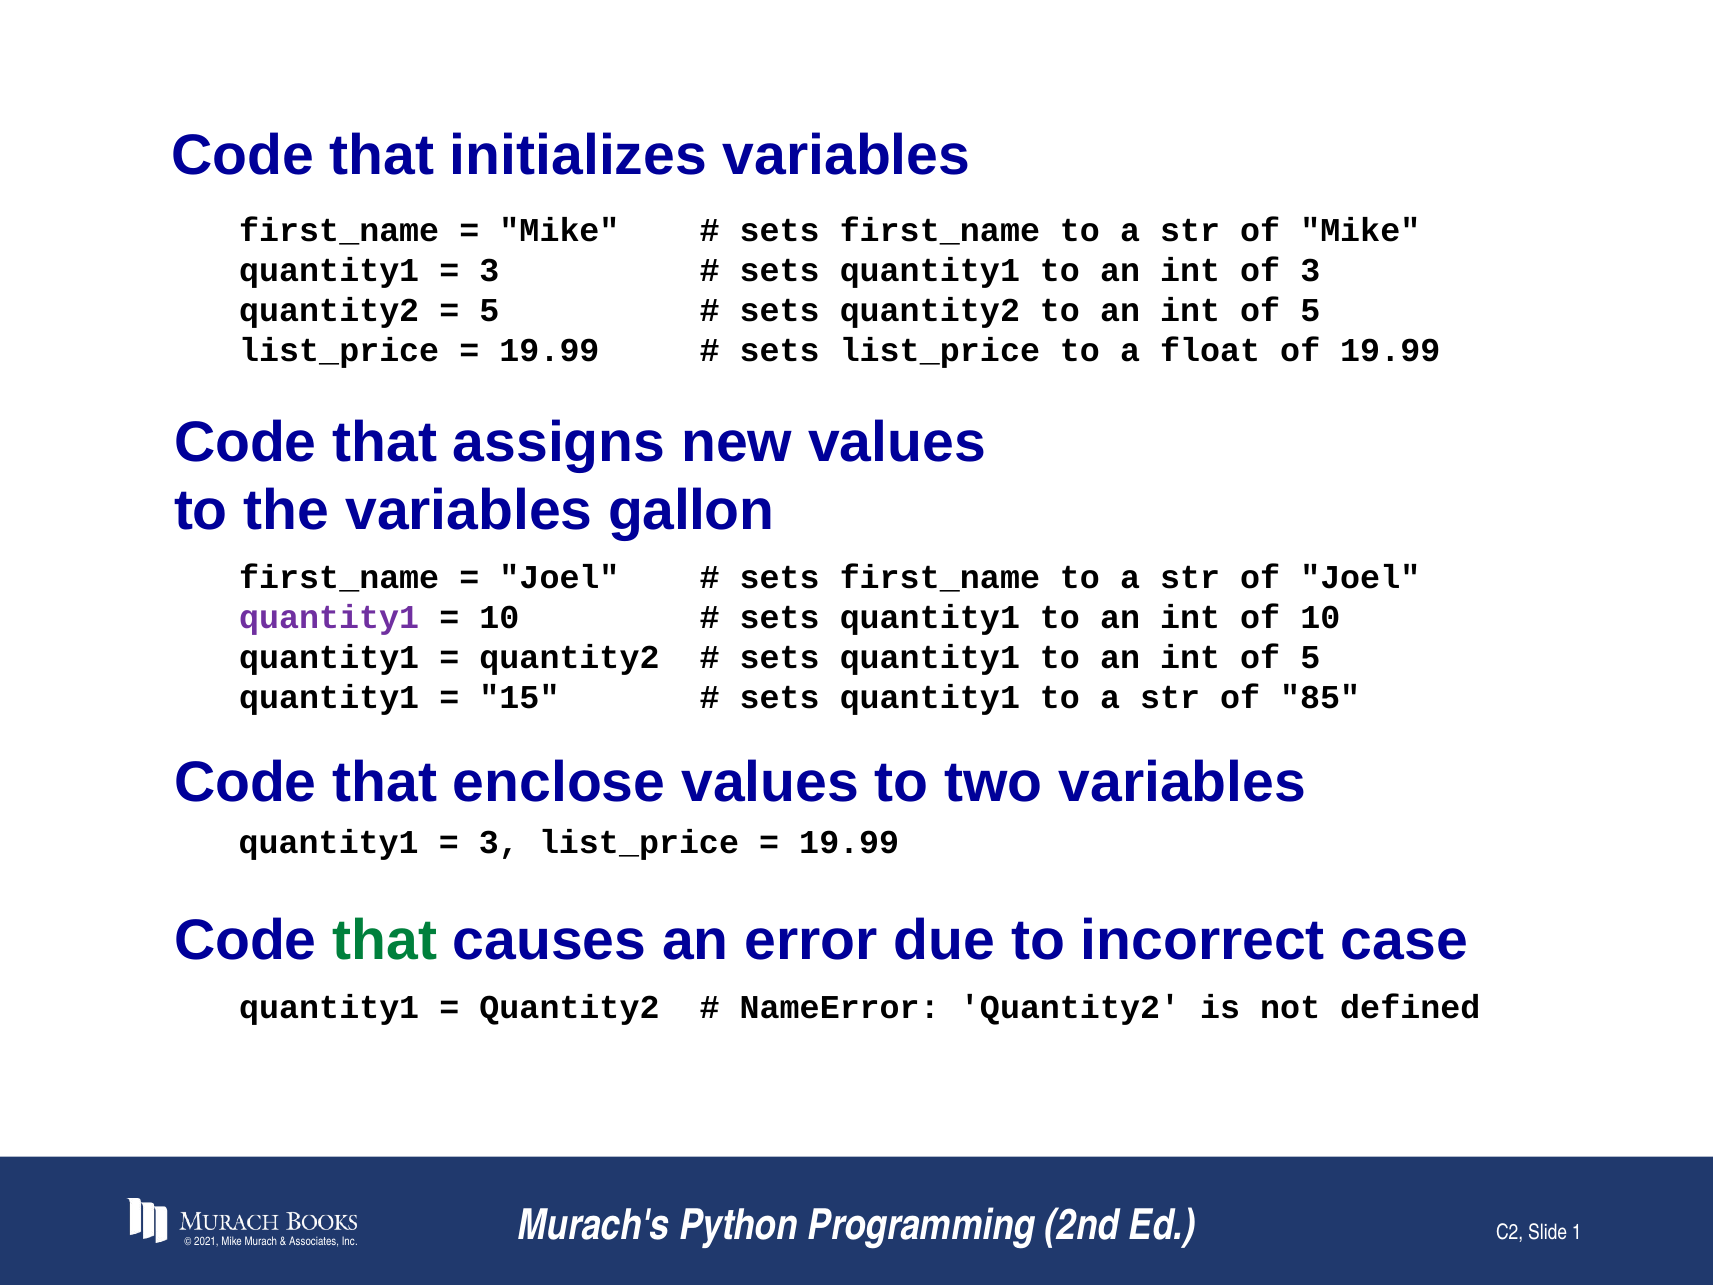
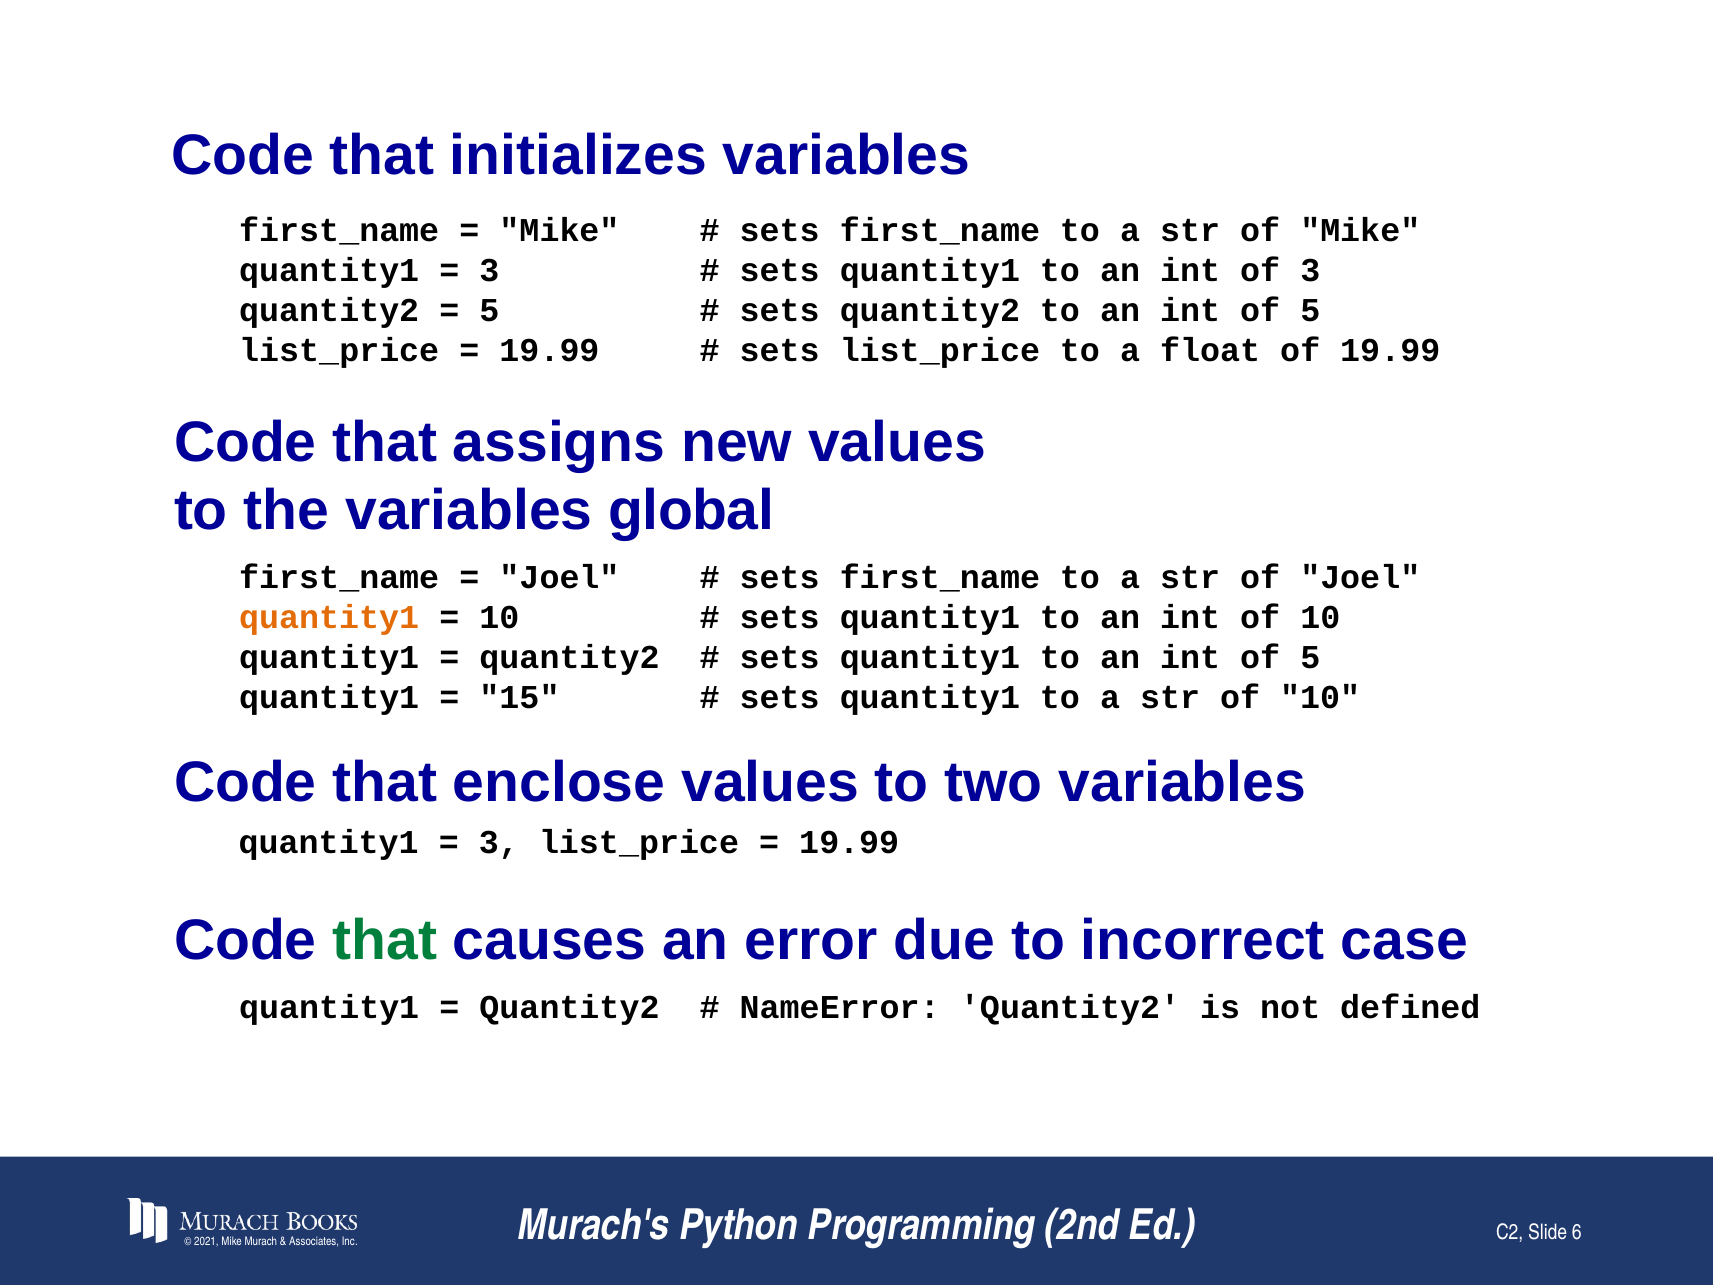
gallon: gallon -> global
quantity1 at (329, 618) colour: purple -> orange
str of 85: 85 -> 10
1: 1 -> 6
